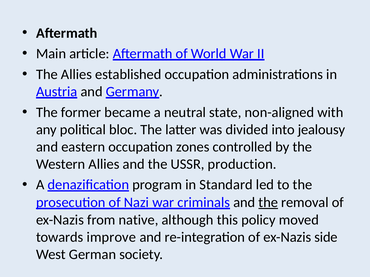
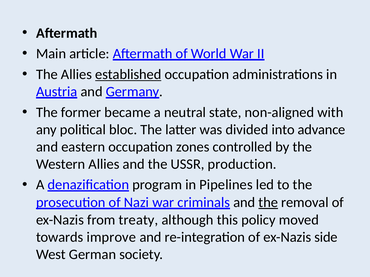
established underline: none -> present
jealousy: jealousy -> advance
Standard: Standard -> Pipelines
native: native -> treaty
